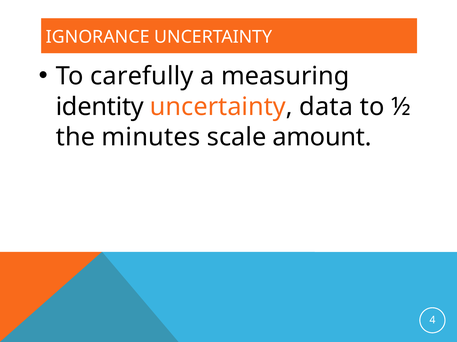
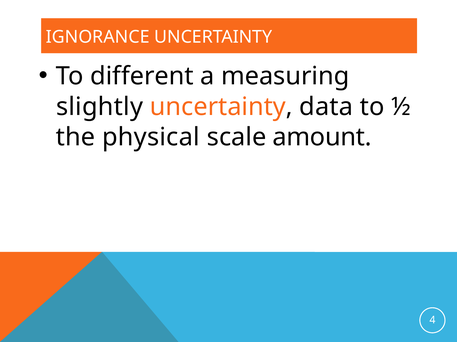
carefully: carefully -> different
identity: identity -> slightly
minutes: minutes -> physical
